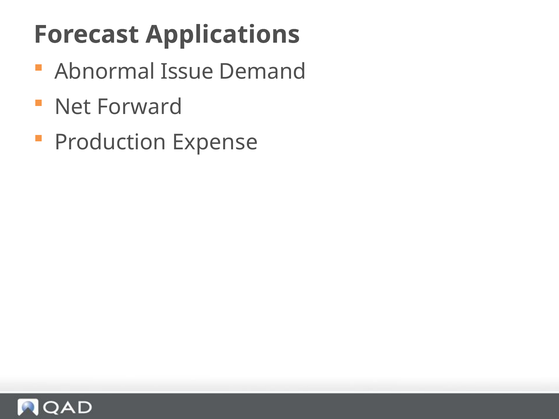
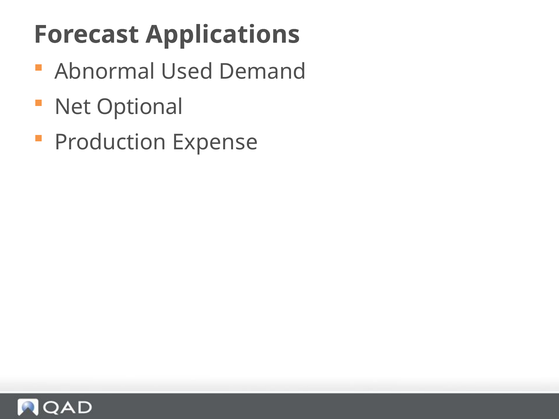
Issue: Issue -> Used
Forward: Forward -> Optional
